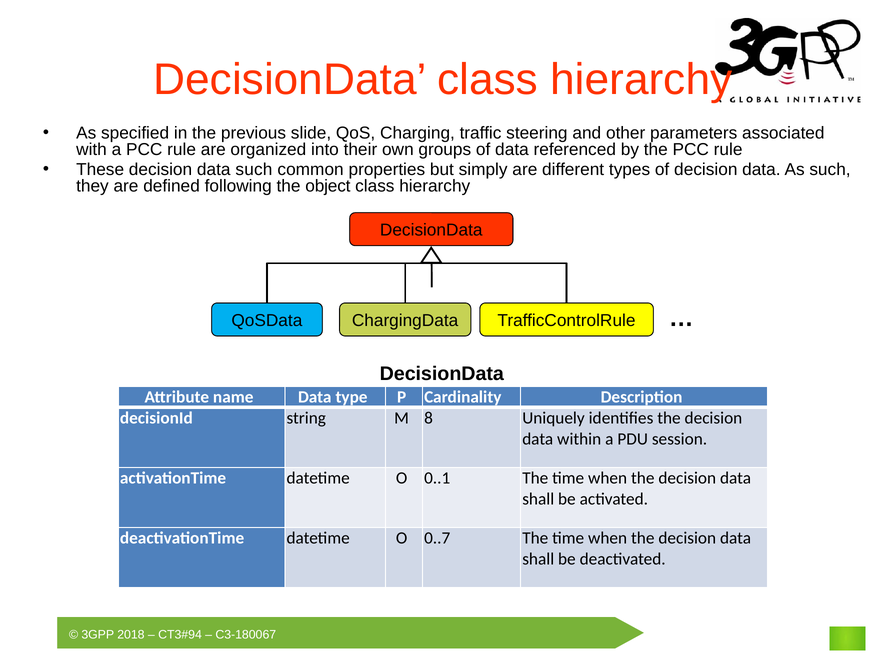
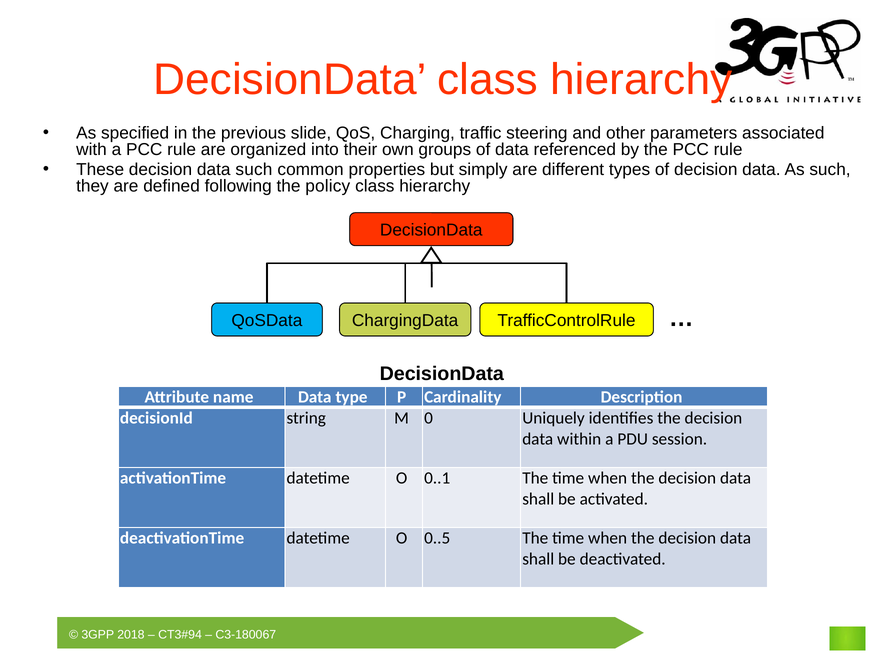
object: object -> policy
8: 8 -> 0
0..7: 0..7 -> 0..5
